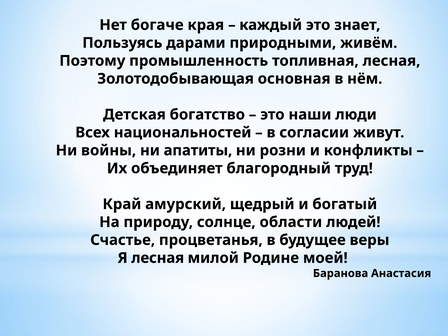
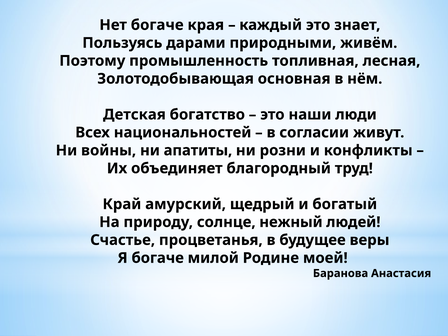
области: области -> нежный
Я лесная: лесная -> богаче
